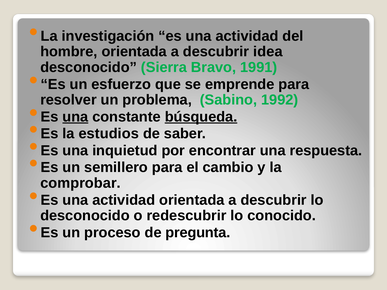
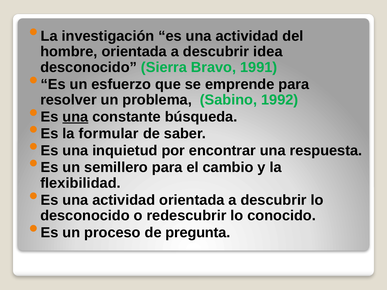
búsqueda underline: present -> none
estudios: estudios -> formular
comprobar: comprobar -> flexibilidad
